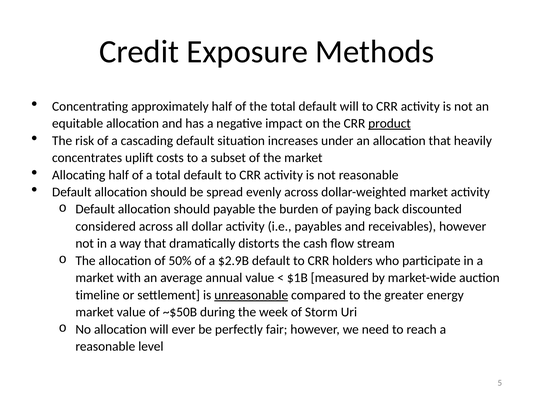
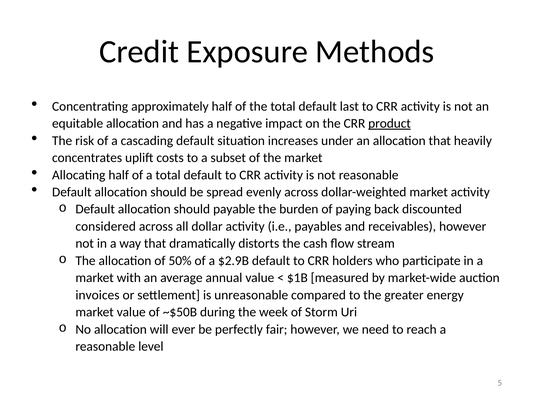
default will: will -> last
timeline: timeline -> invoices
unreasonable underline: present -> none
